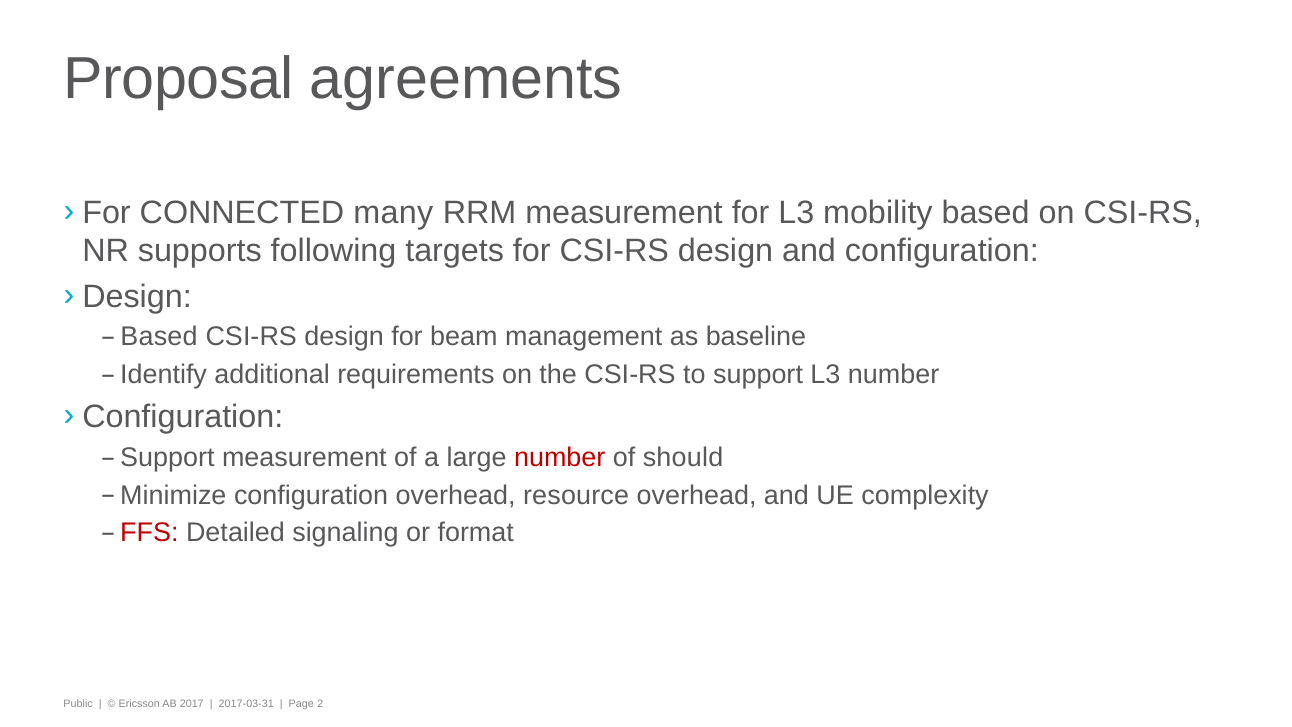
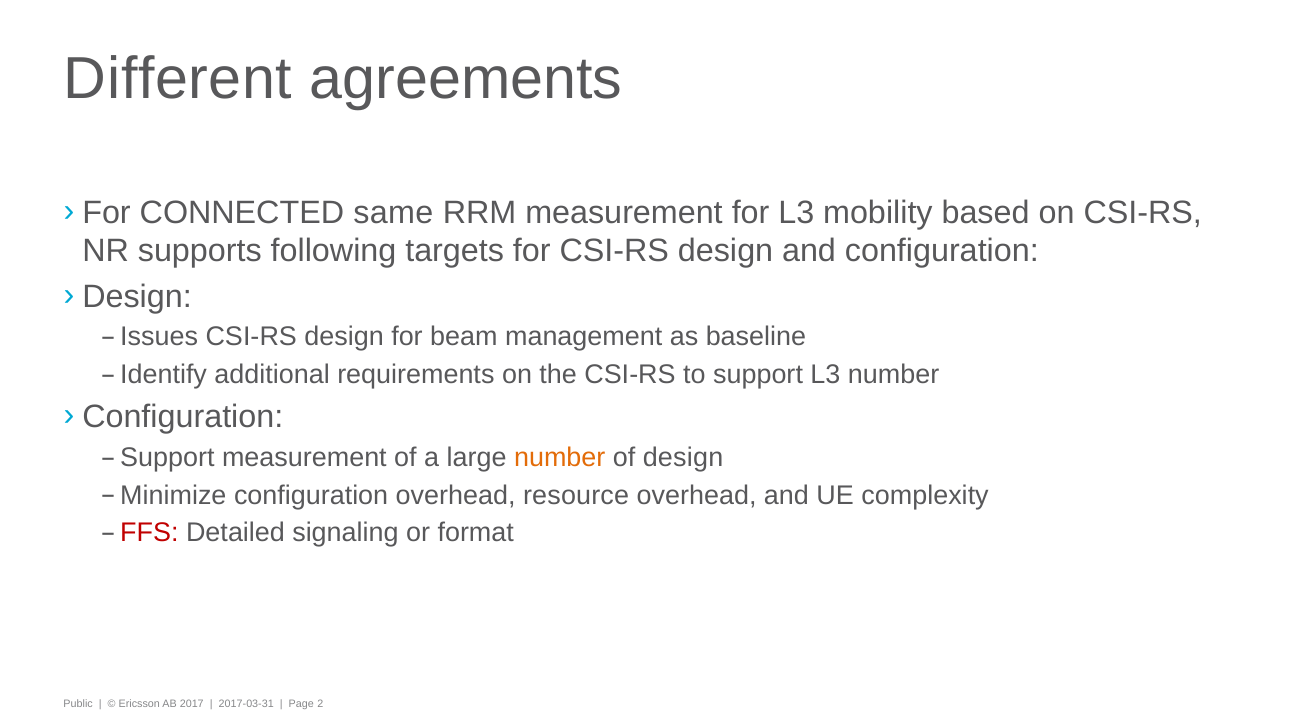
Proposal: Proposal -> Different
many: many -> same
Based at (159, 337): Based -> Issues
number at (560, 457) colour: red -> orange
of should: should -> design
